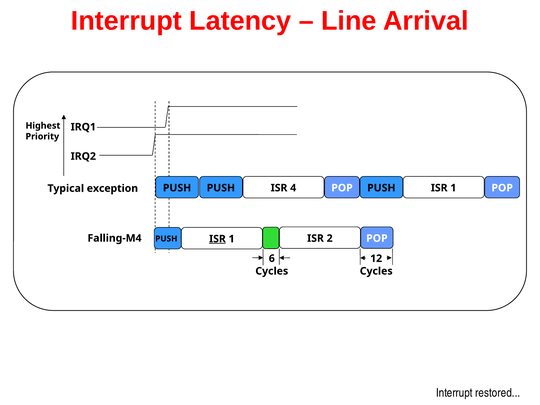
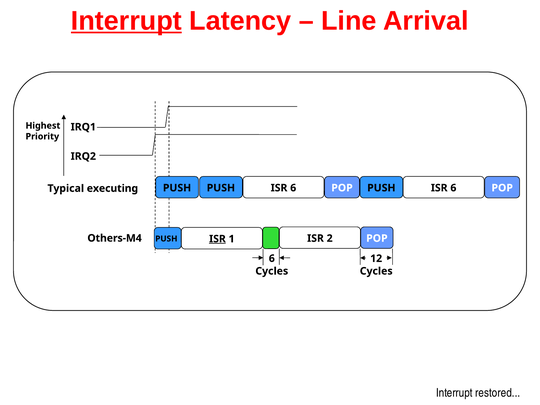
Interrupt at (126, 21) underline: none -> present
4 at (293, 188): 4 -> 6
1 at (453, 188): 1 -> 6
exception: exception -> executing
Falling-M4: Falling-M4 -> Others-M4
